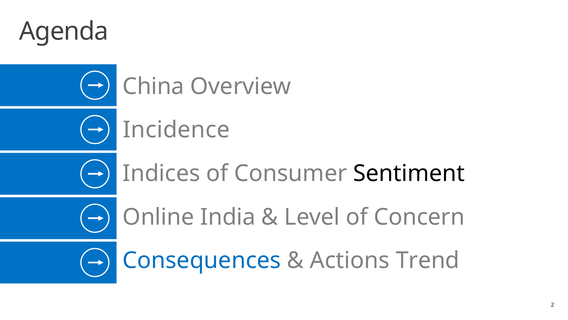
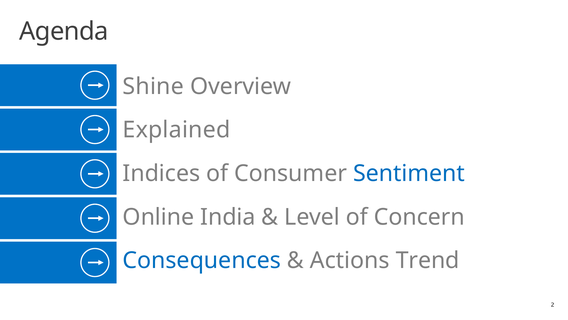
China: China -> Shine
Incidence: Incidence -> Explained
Sentiment colour: black -> blue
